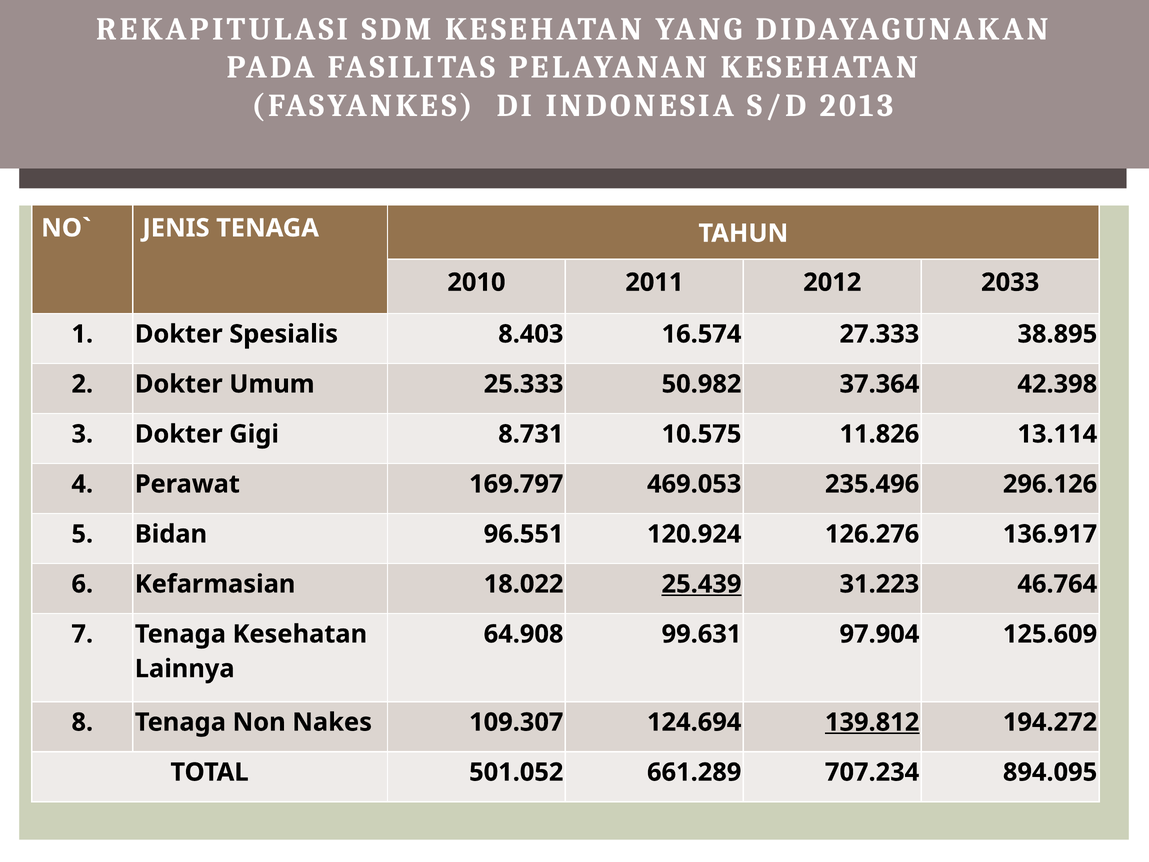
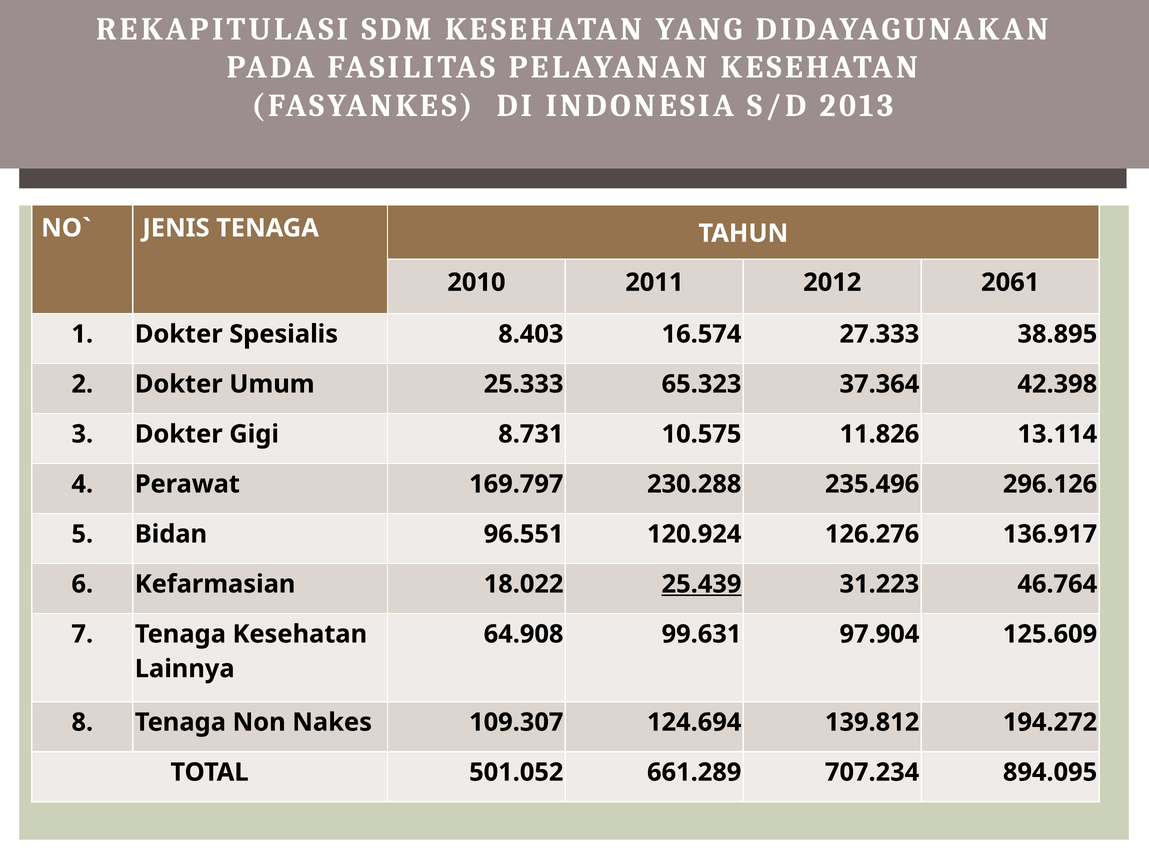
2033: 2033 -> 2061
50.982: 50.982 -> 65.323
469.053: 469.053 -> 230.288
139.812 underline: present -> none
